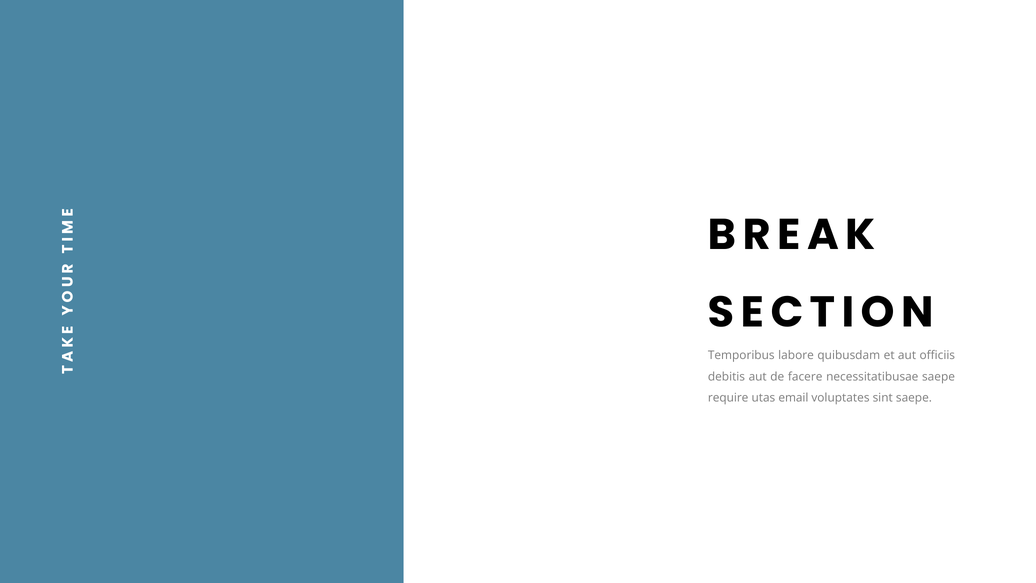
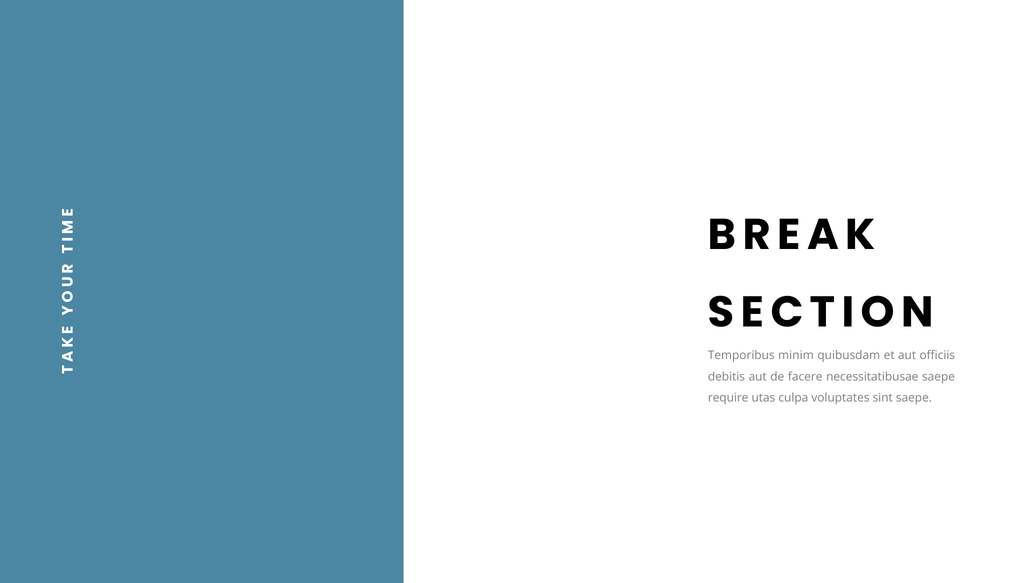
labore: labore -> minim
email: email -> culpa
